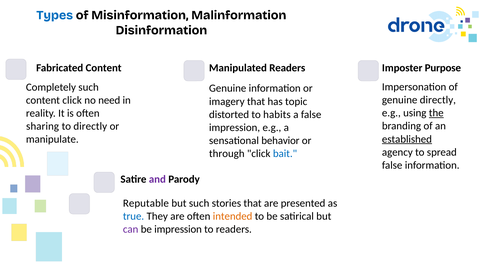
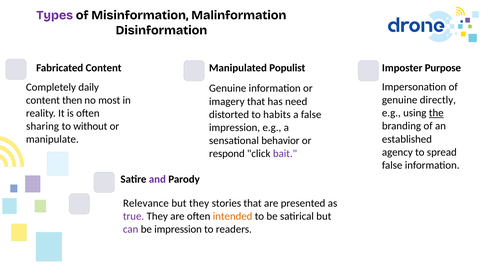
Types colour: blue -> purple
Manipulated Readers: Readers -> Populist
Completely such: such -> daily
content click: click -> then
need: need -> most
topic: topic -> need
to directly: directly -> without
established underline: present -> none
through: through -> respond
bait colour: blue -> purple
Reputable: Reputable -> Relevance
but such: such -> they
true colour: blue -> purple
